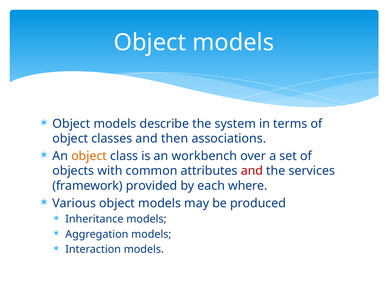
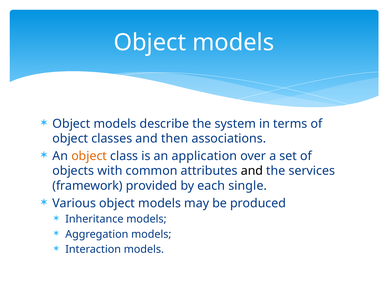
workbench: workbench -> application
and at (252, 171) colour: red -> black
where: where -> single
